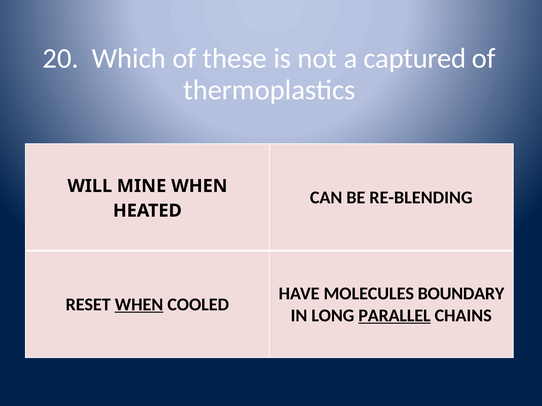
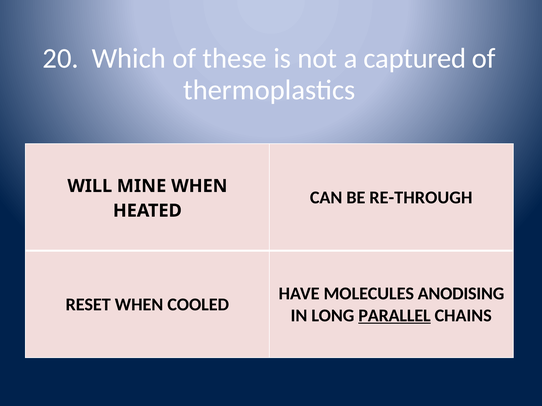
RE-BLENDING: RE-BLENDING -> RE-THROUGH
BOUNDARY: BOUNDARY -> ANODISING
WHEN at (139, 305) underline: present -> none
